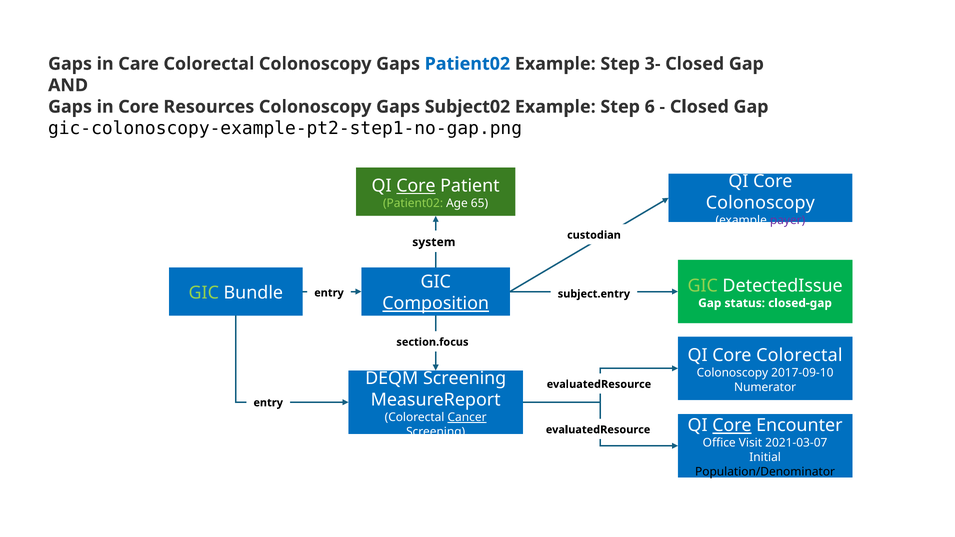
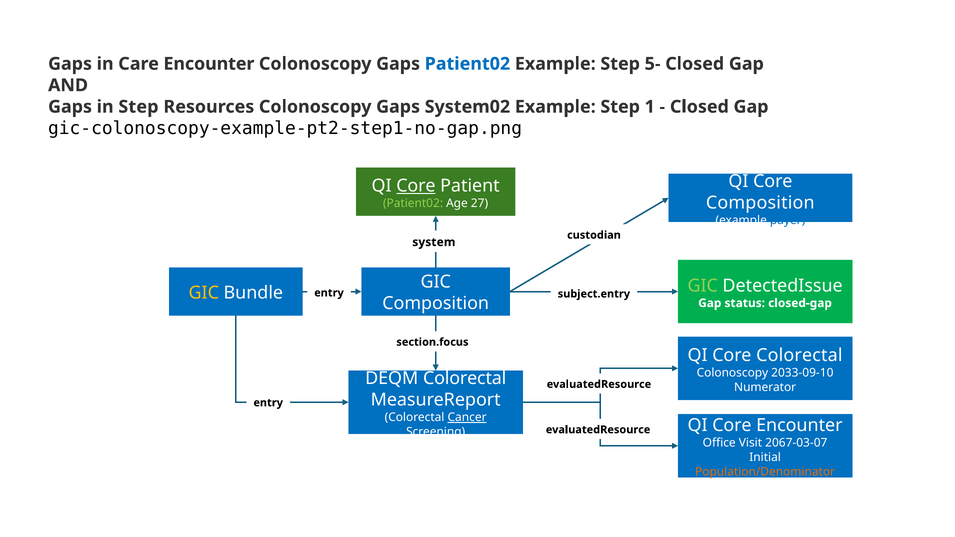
Care Colorectal: Colorectal -> Encounter
3-: 3- -> 5-
in Core: Core -> Step
Subject02: Subject02 -> System02
6: 6 -> 1
Colonoscopy at (760, 203): Colonoscopy -> Composition
65: 65 -> 27
payer colour: purple -> blue
GIC at (204, 293) colour: light green -> yellow
Composition at (436, 304) underline: present -> none
2017-09-10: 2017-09-10 -> 2033-09-10
DEQM Screening: Screening -> Colorectal
Core at (732, 426) underline: present -> none
2021-03-07: 2021-03-07 -> 2067-03-07
Population/Denominator colour: black -> orange
